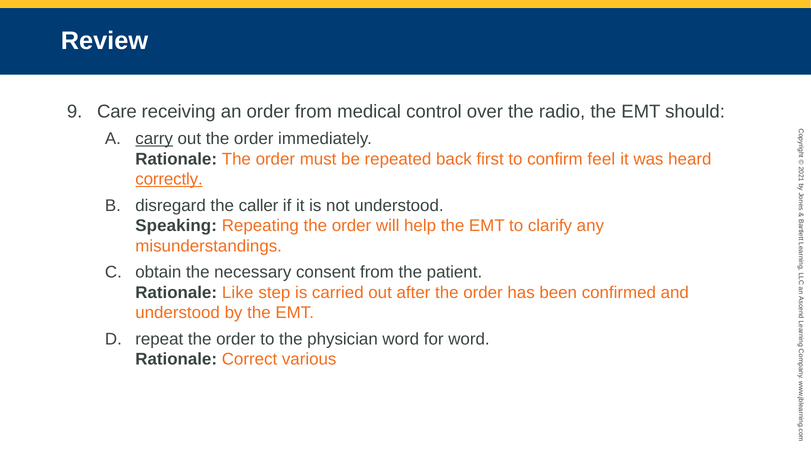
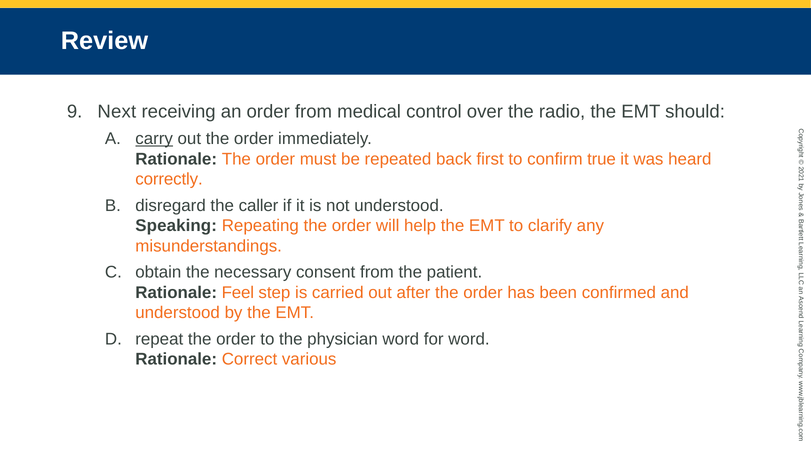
Care: Care -> Next
feel: feel -> true
correctly underline: present -> none
Like: Like -> Feel
